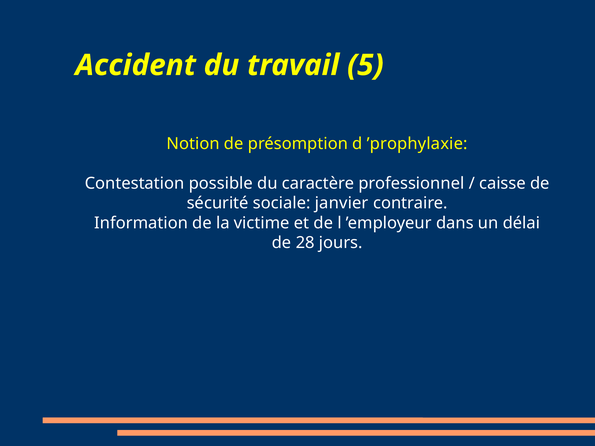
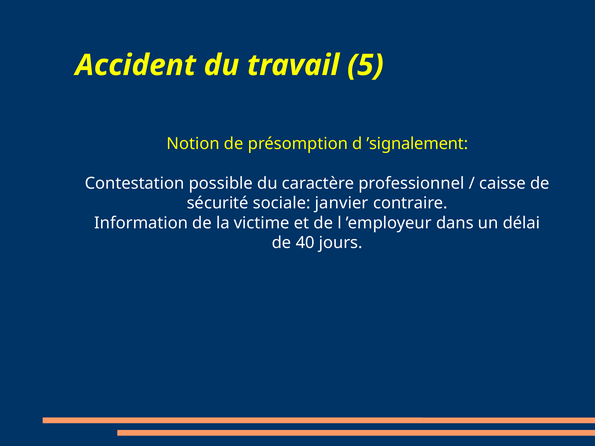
’prophylaxie: ’prophylaxie -> ’signalement
28: 28 -> 40
